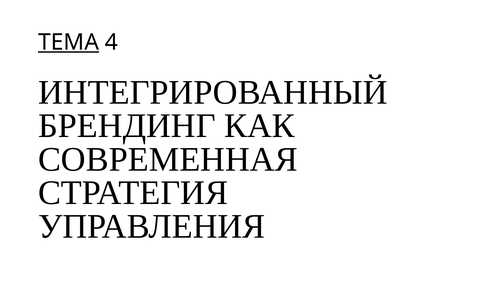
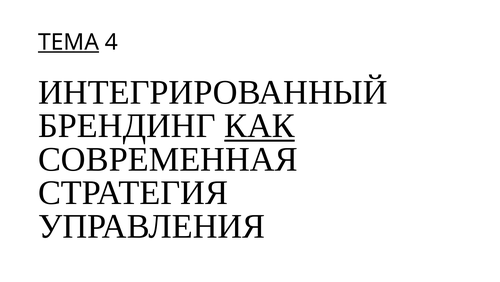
КАК underline: none -> present
